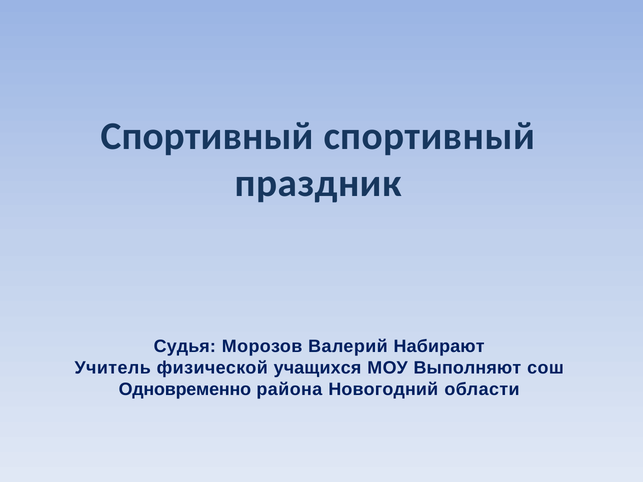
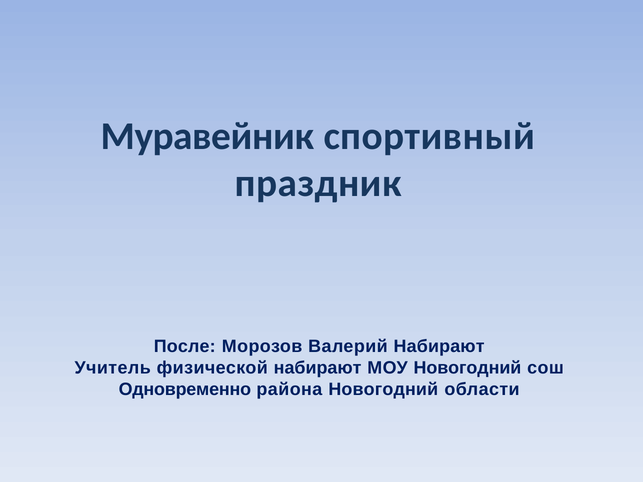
Спортивный at (207, 136): Спортивный -> Муравейник
Судья: Судья -> После
физической учащихся: учащихся -> набирают
МОУ Выполняют: Выполняют -> Новогодний
